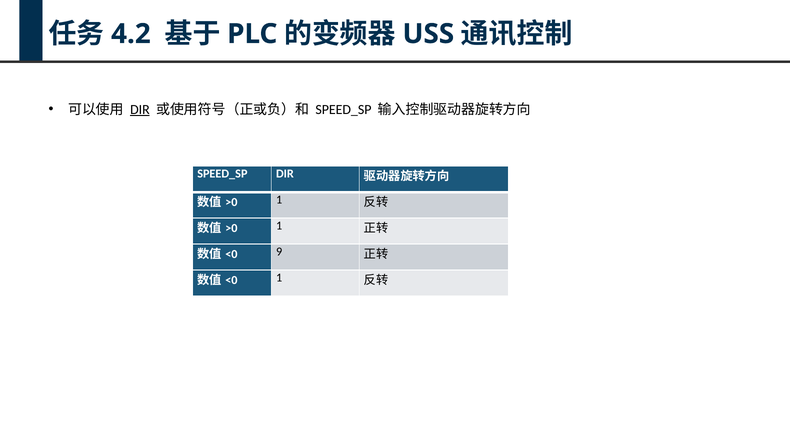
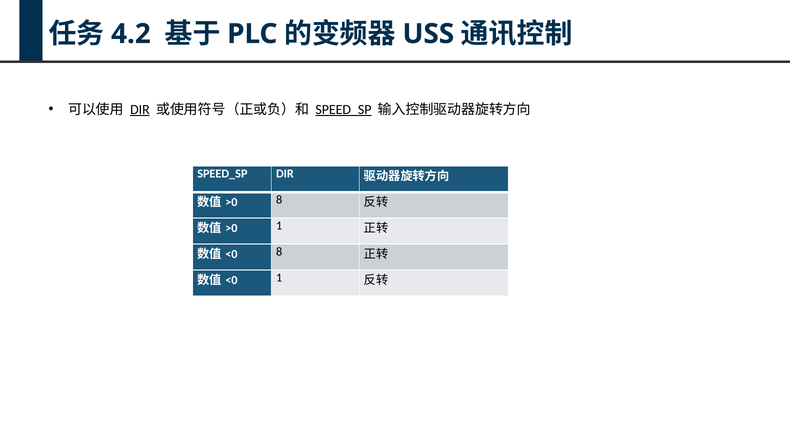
SPEED_SP at (343, 110) underline: none -> present
1 at (279, 200): 1 -> 8
9 at (279, 252): 9 -> 8
